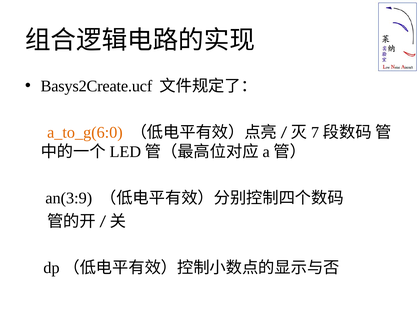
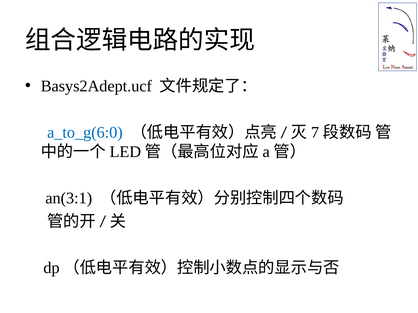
Basys2Create.ucf: Basys2Create.ucf -> Basys2Adept.ucf
a_to_g(6:0 colour: orange -> blue
an(3:9: an(3:9 -> an(3:1
